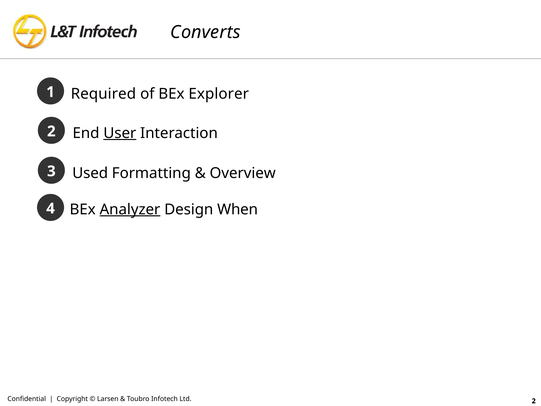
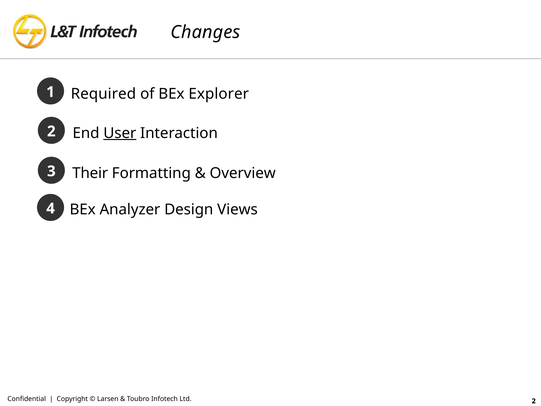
Converts: Converts -> Changes
Used: Used -> Their
Analyzer underline: present -> none
When: When -> Views
